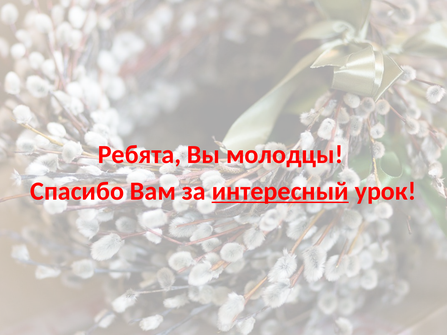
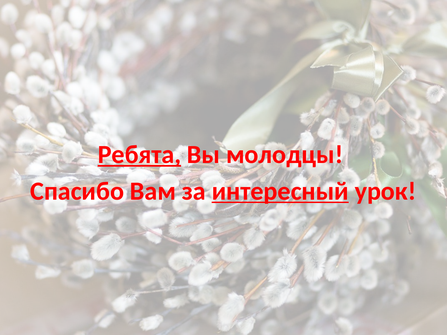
Ребята underline: none -> present
